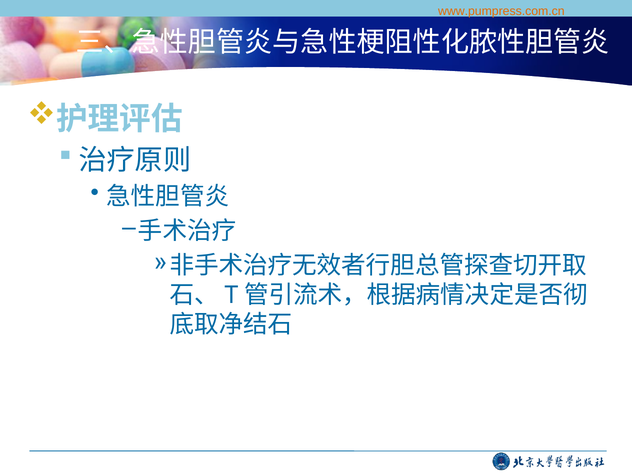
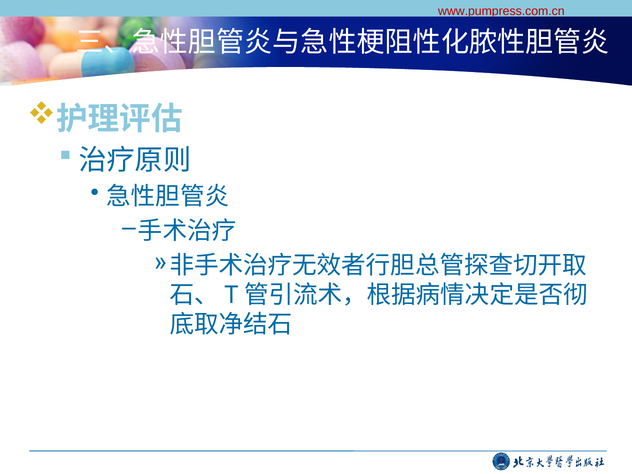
www.pumpress.com.cn colour: orange -> red
